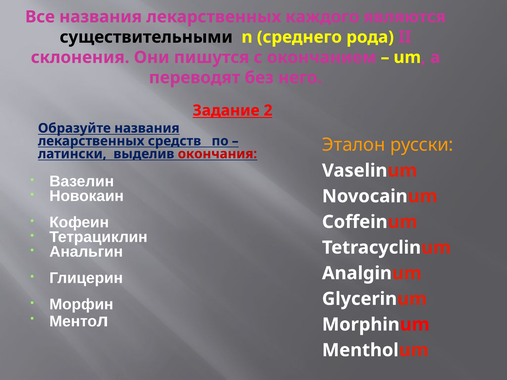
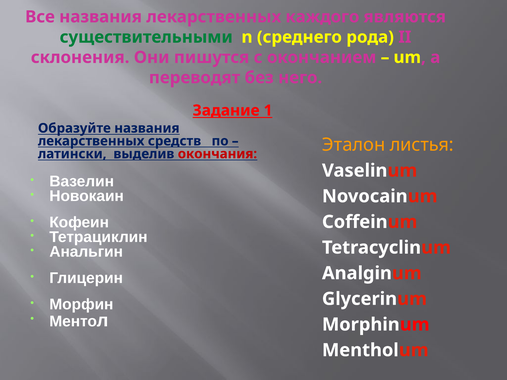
существительными colour: black -> green
2: 2 -> 1
русски: русски -> листья
